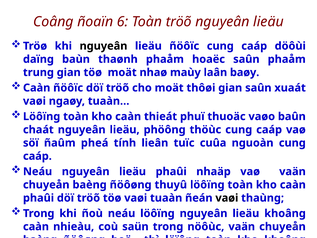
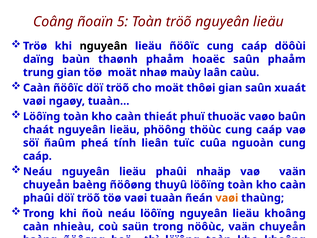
6: 6 -> 5
baøy: baøy -> caùu
vaøi at (227, 198) colour: black -> orange
